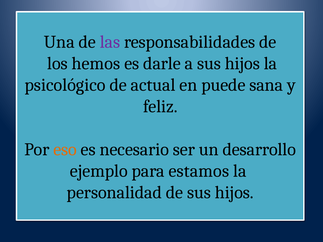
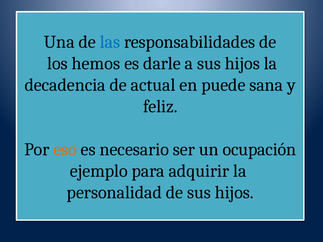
las colour: purple -> blue
psicológico: psicológico -> decadencia
desarrollo: desarrollo -> ocupación
estamos: estamos -> adquirir
